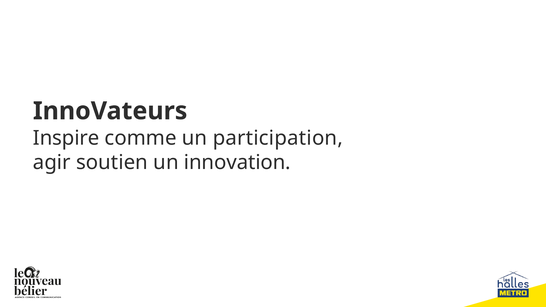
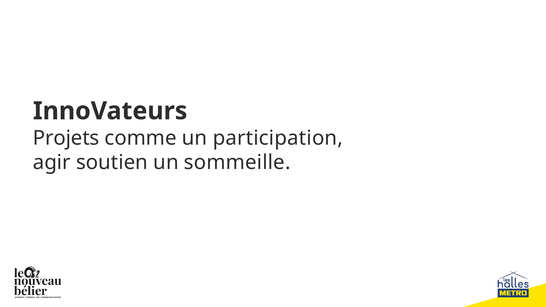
Inspire: Inspire -> Projets
innovation: innovation -> sommeille
